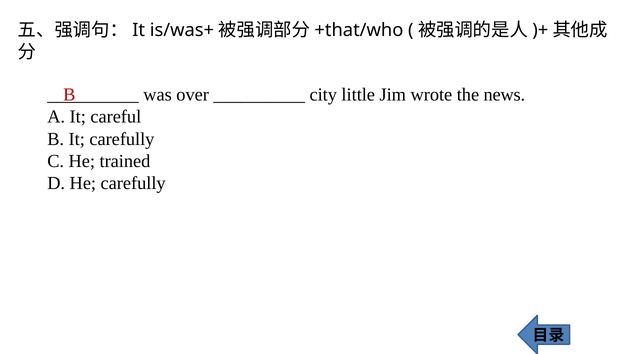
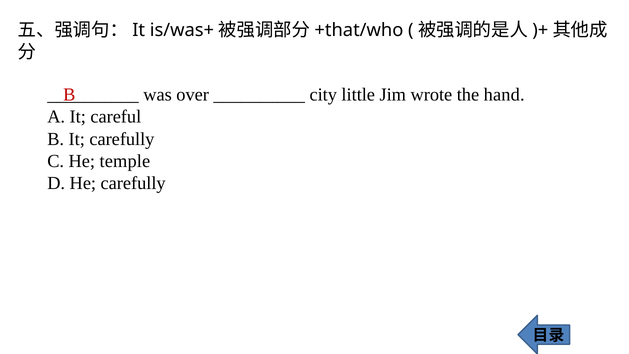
news: news -> hand
trained: trained -> temple
